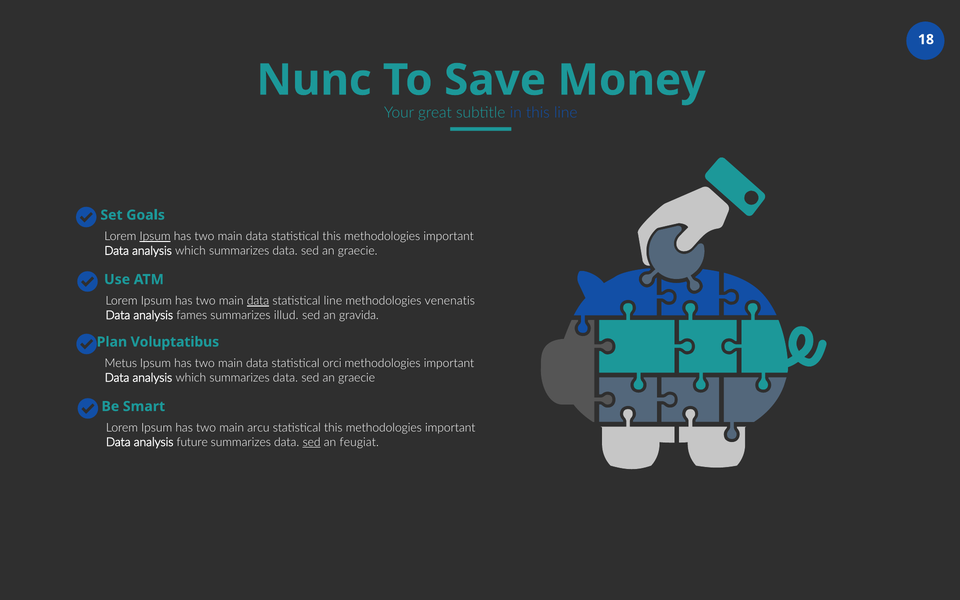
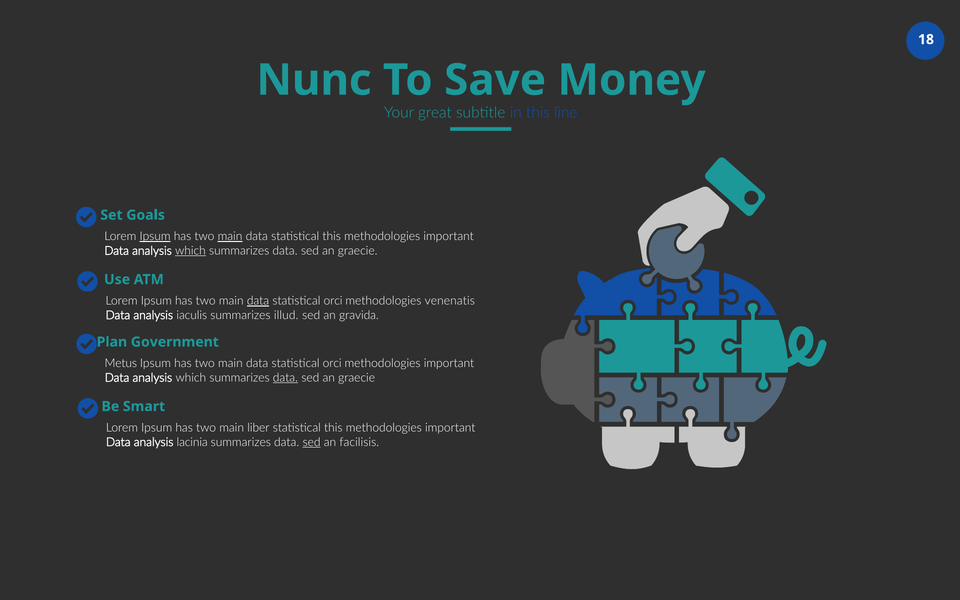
main at (230, 236) underline: none -> present
which at (190, 251) underline: none -> present
line at (333, 301): line -> orci
fames: fames -> iaculis
Voluptatibus: Voluptatibus -> Government
data at (285, 378) underline: none -> present
arcu: arcu -> liber
future: future -> lacinia
feugiat: feugiat -> facilisis
